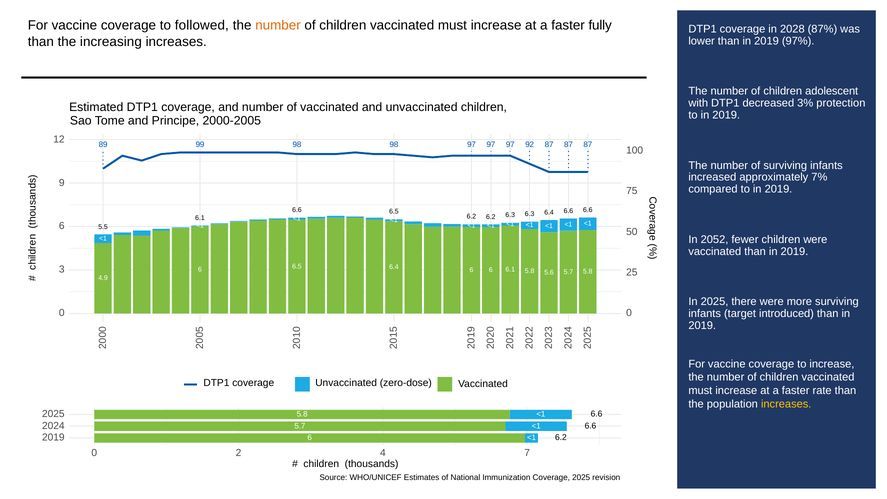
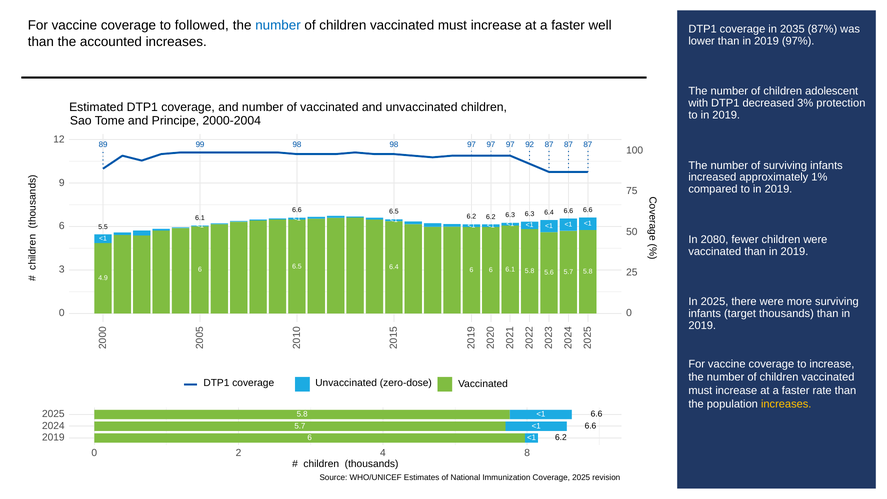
number at (278, 26) colour: orange -> blue
fully: fully -> well
2028: 2028 -> 2035
increasing: increasing -> accounted
2000-2005: 2000-2005 -> 2000-2004
7%: 7% -> 1%
2052: 2052 -> 2080
target introduced: introduced -> thousands
7: 7 -> 8
